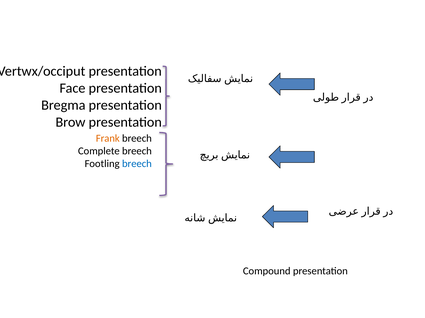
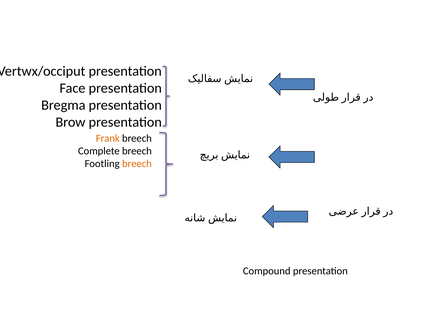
breech at (137, 164) colour: blue -> orange
